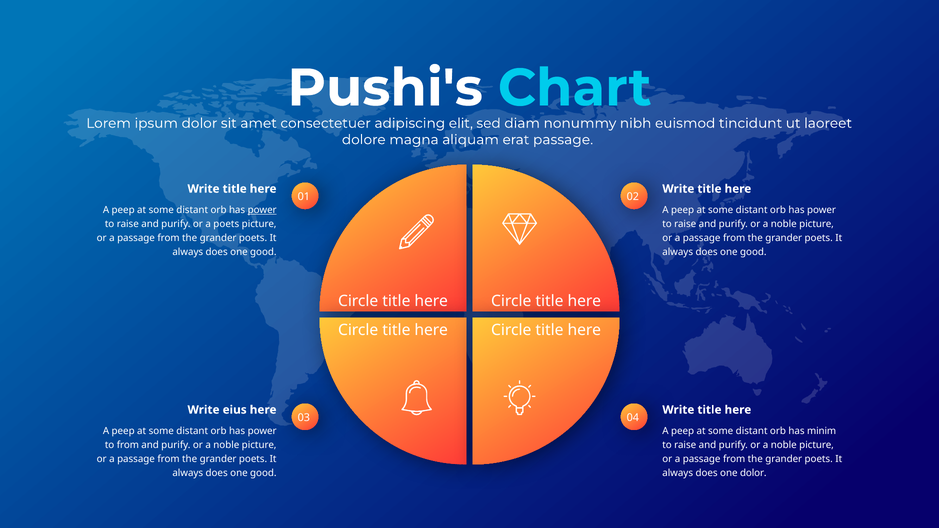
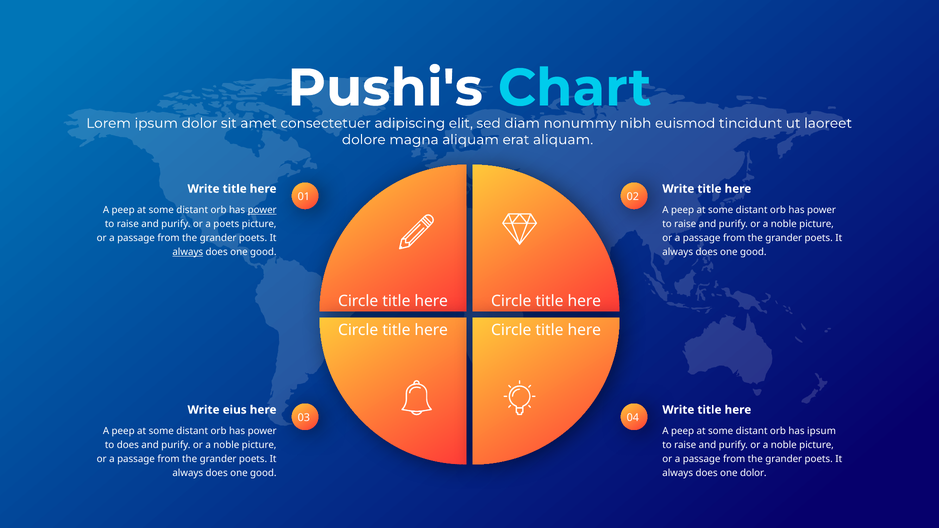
erat passage: passage -> aliquam
always at (188, 252) underline: none -> present
has minim: minim -> ipsum
to from: from -> does
